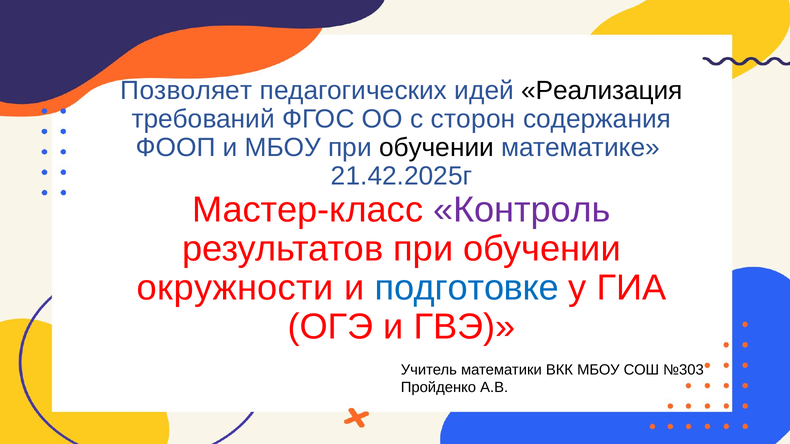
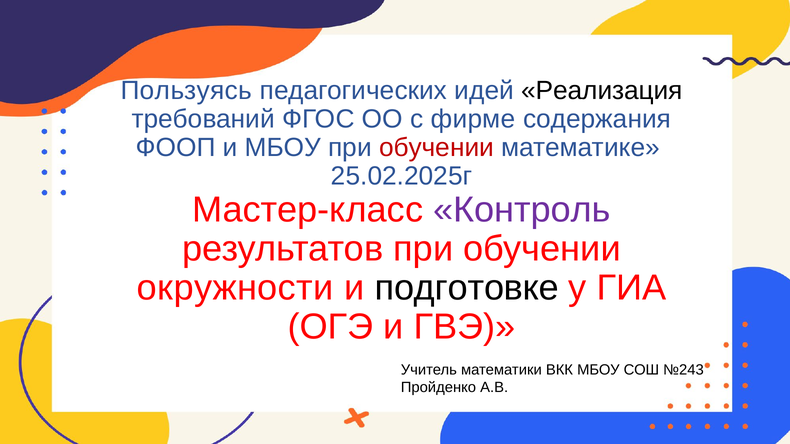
Позволяет: Позволяет -> Пользуясь
сторон: сторон -> фирме
обучении at (437, 148) colour: black -> red
21.42.2025г: 21.42.2025г -> 25.02.2025г
подготовке colour: blue -> black
№303: №303 -> №243
